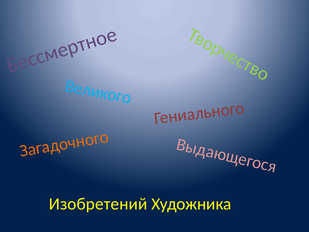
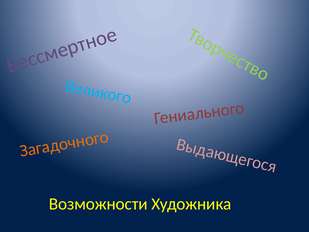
Изобретений: Изобретений -> Возможности
